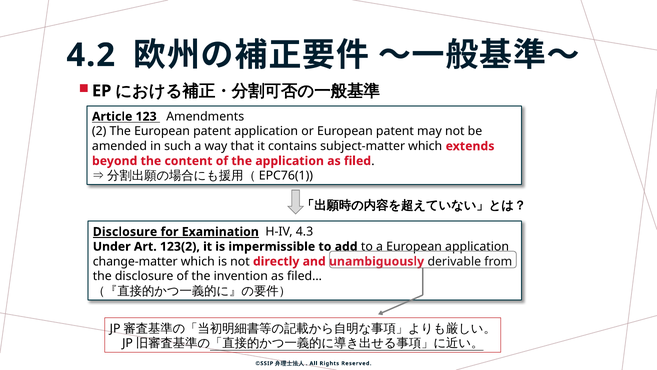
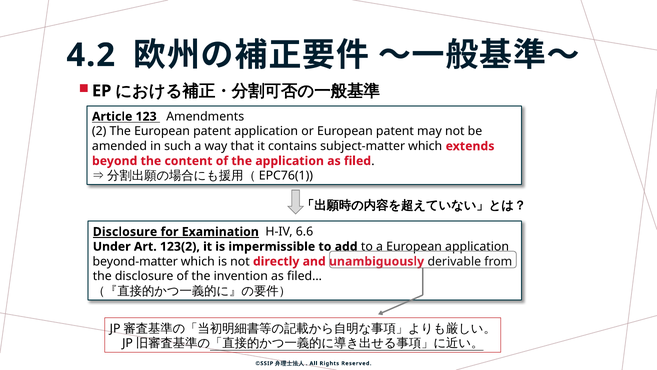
4.3: 4.3 -> 6.6
change-matter: change-matter -> beyond-matter
